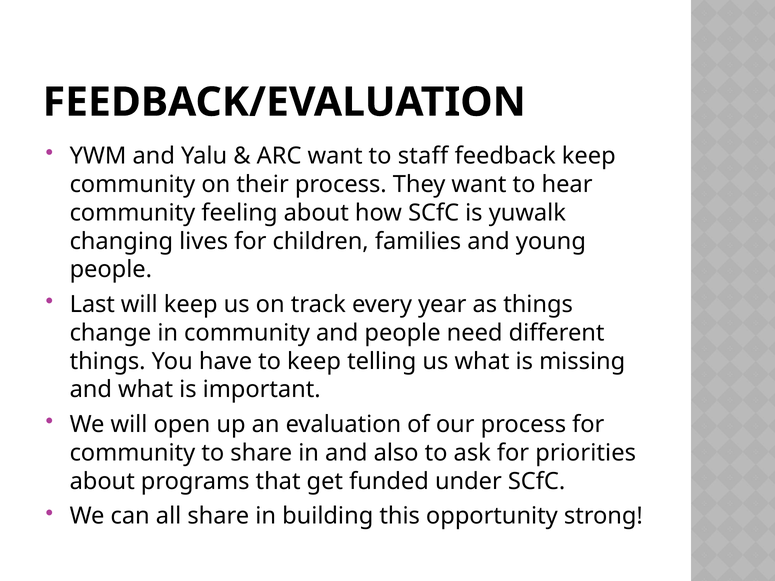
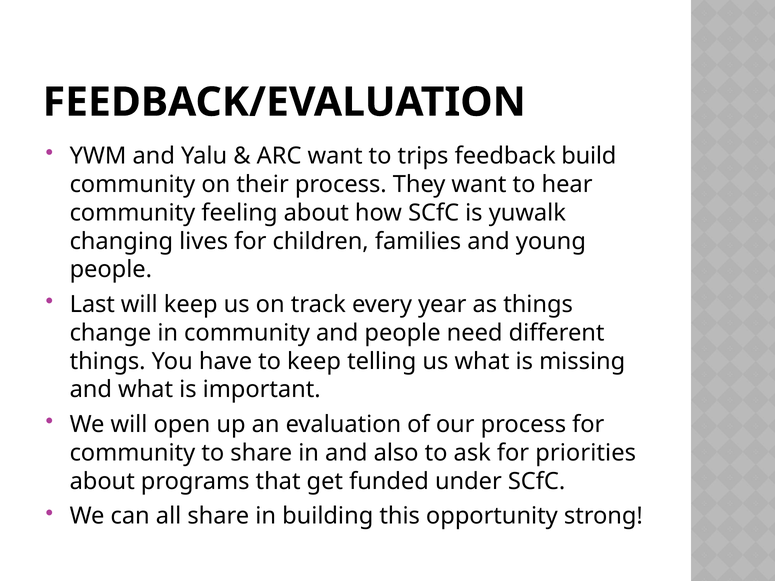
staff: staff -> trips
feedback keep: keep -> build
